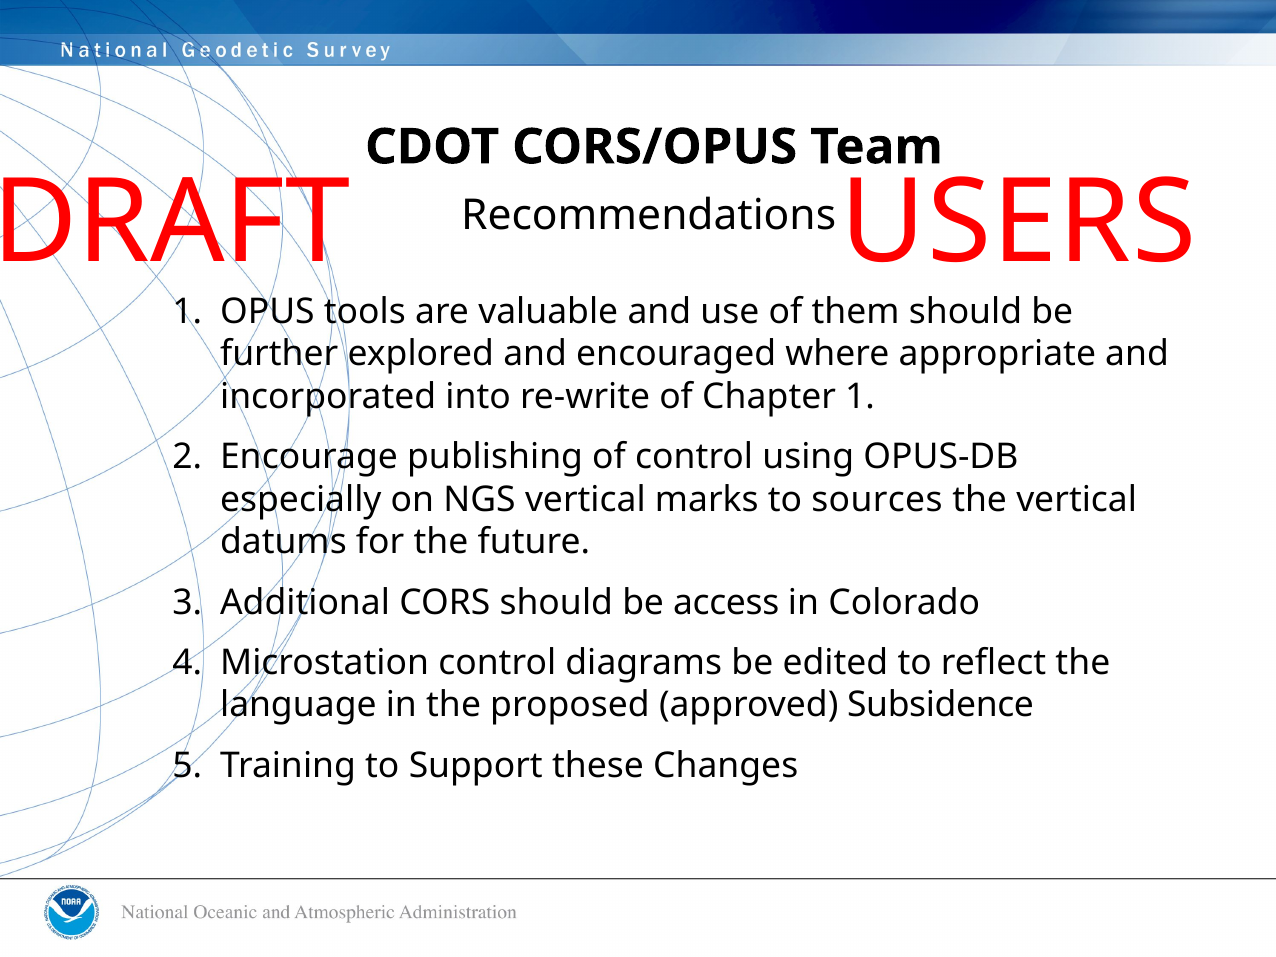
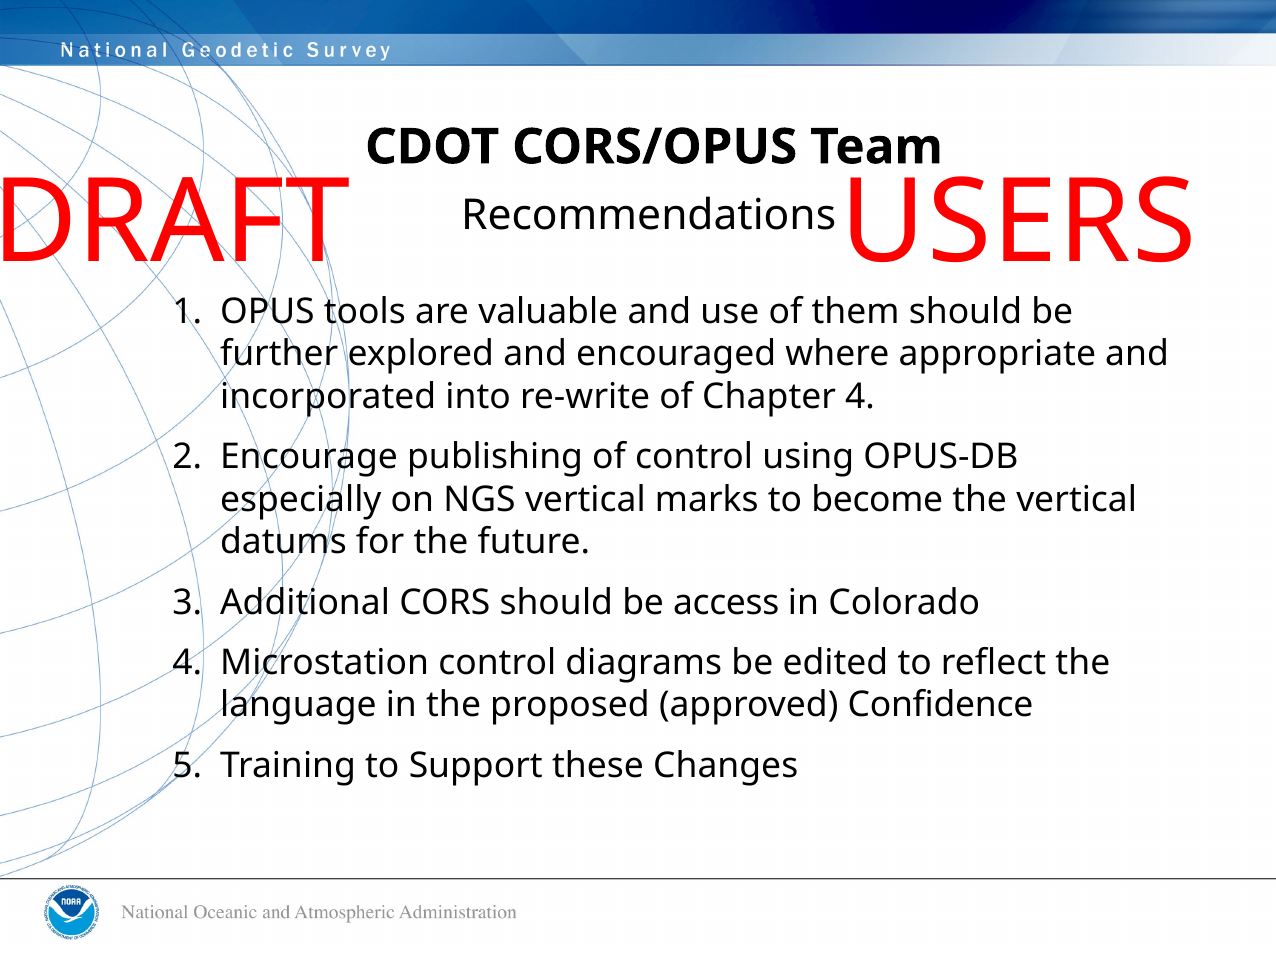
Chapter 1: 1 -> 4
sources: sources -> become
Subsidence: Subsidence -> Confidence
